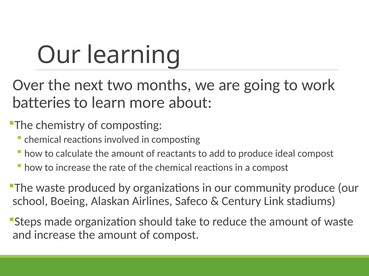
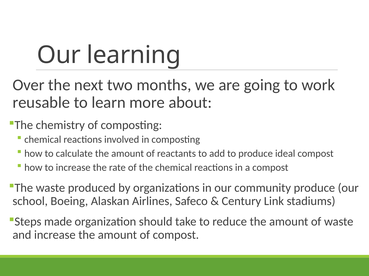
batteries: batteries -> reusable
